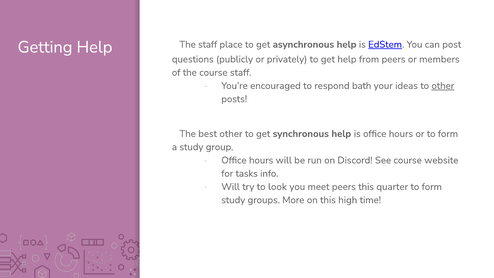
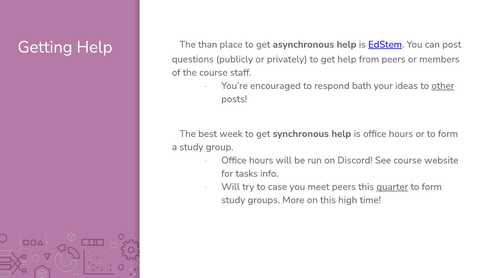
The staff: staff -> than
best other: other -> week
look: look -> case
quarter underline: none -> present
